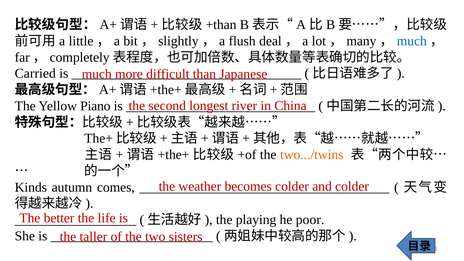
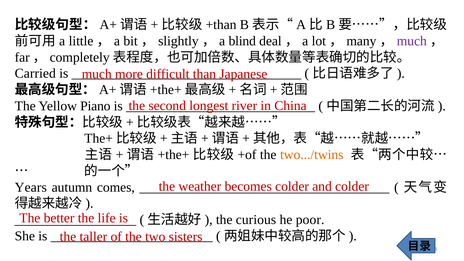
flush: flush -> blind
much at (412, 41) colour: blue -> purple
Kinds: Kinds -> Years
playing: playing -> curious
